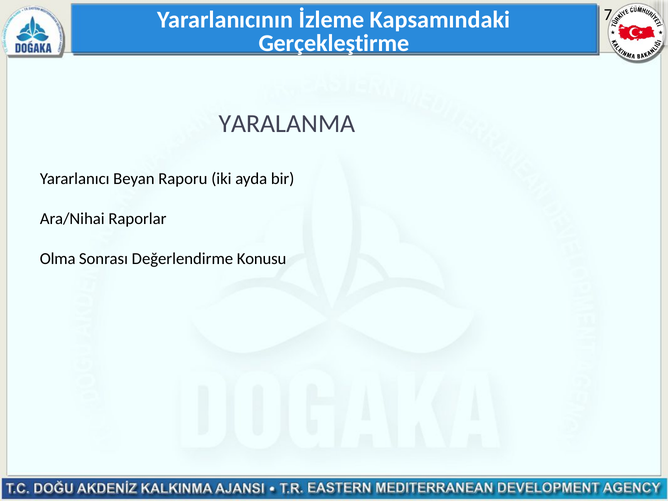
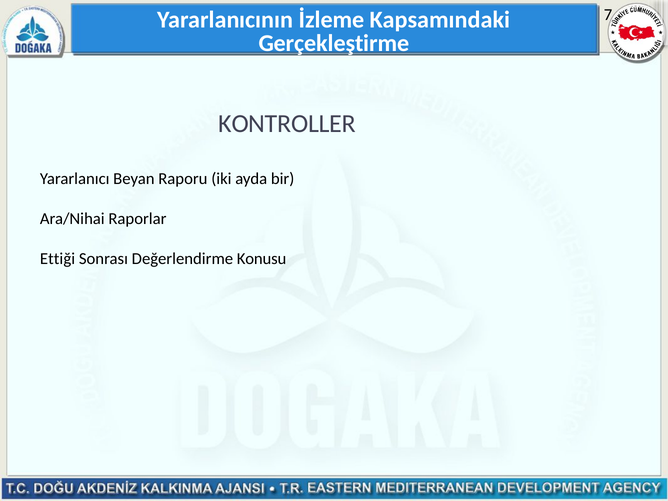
YARALANMA: YARALANMA -> KONTROLLER
Olma: Olma -> Ettiği
